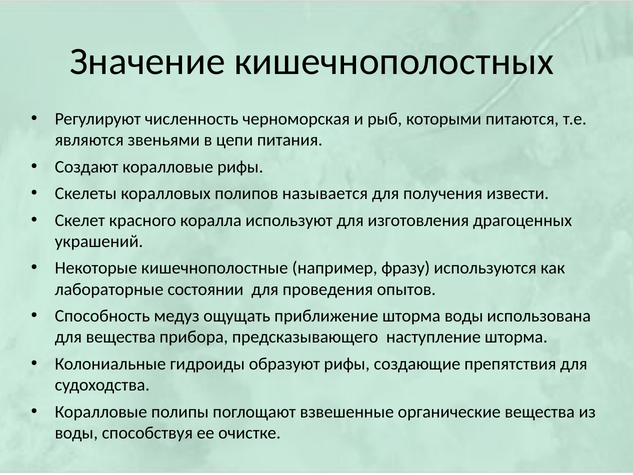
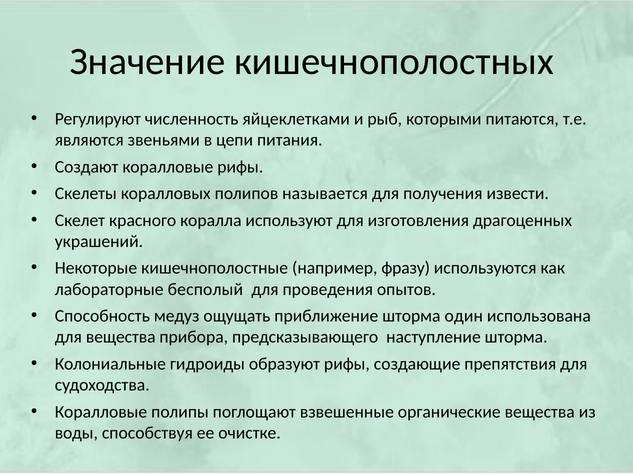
черноморская: черноморская -> яйцеклетками
состоянии: состоянии -> бесполый
шторма воды: воды -> один
